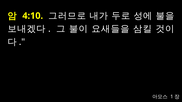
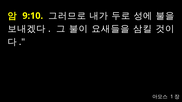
4:10: 4:10 -> 9:10
